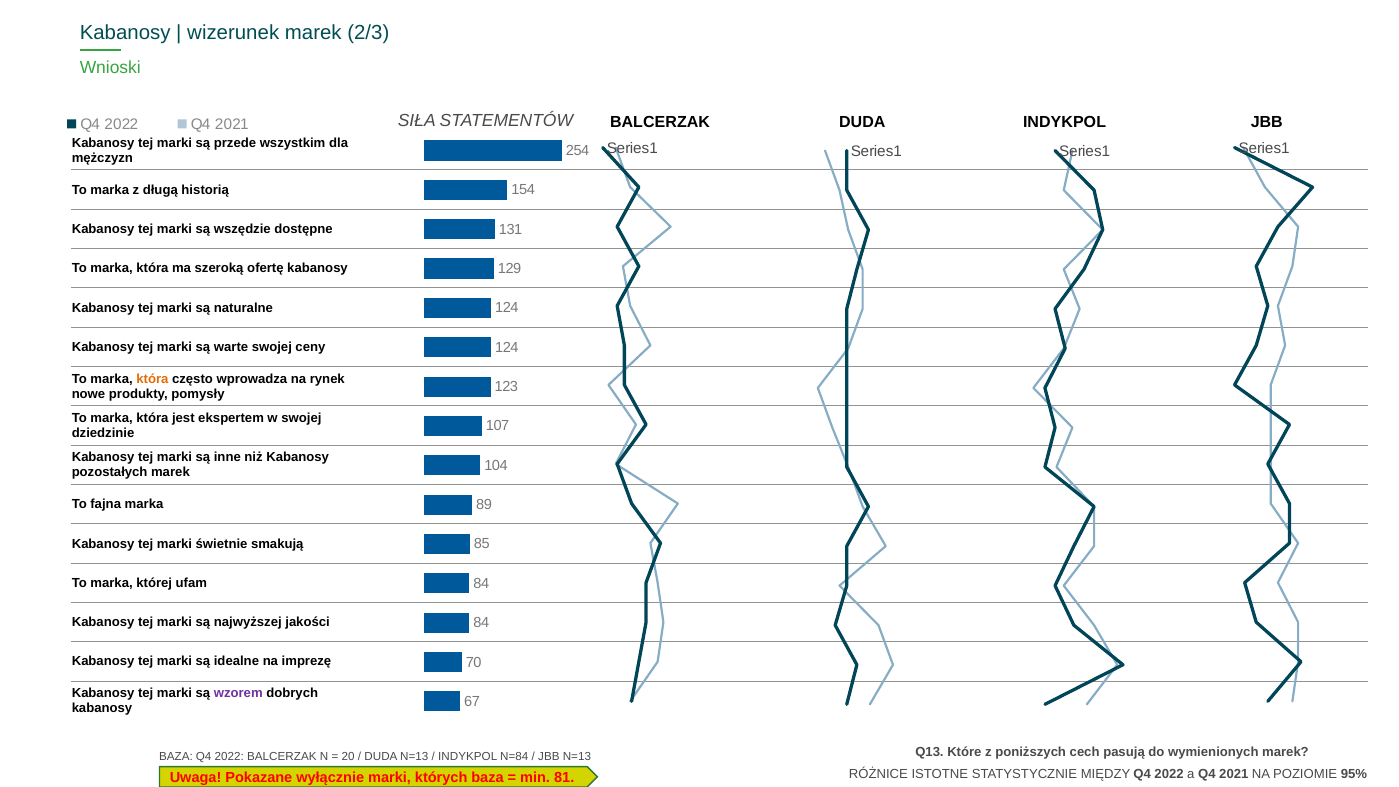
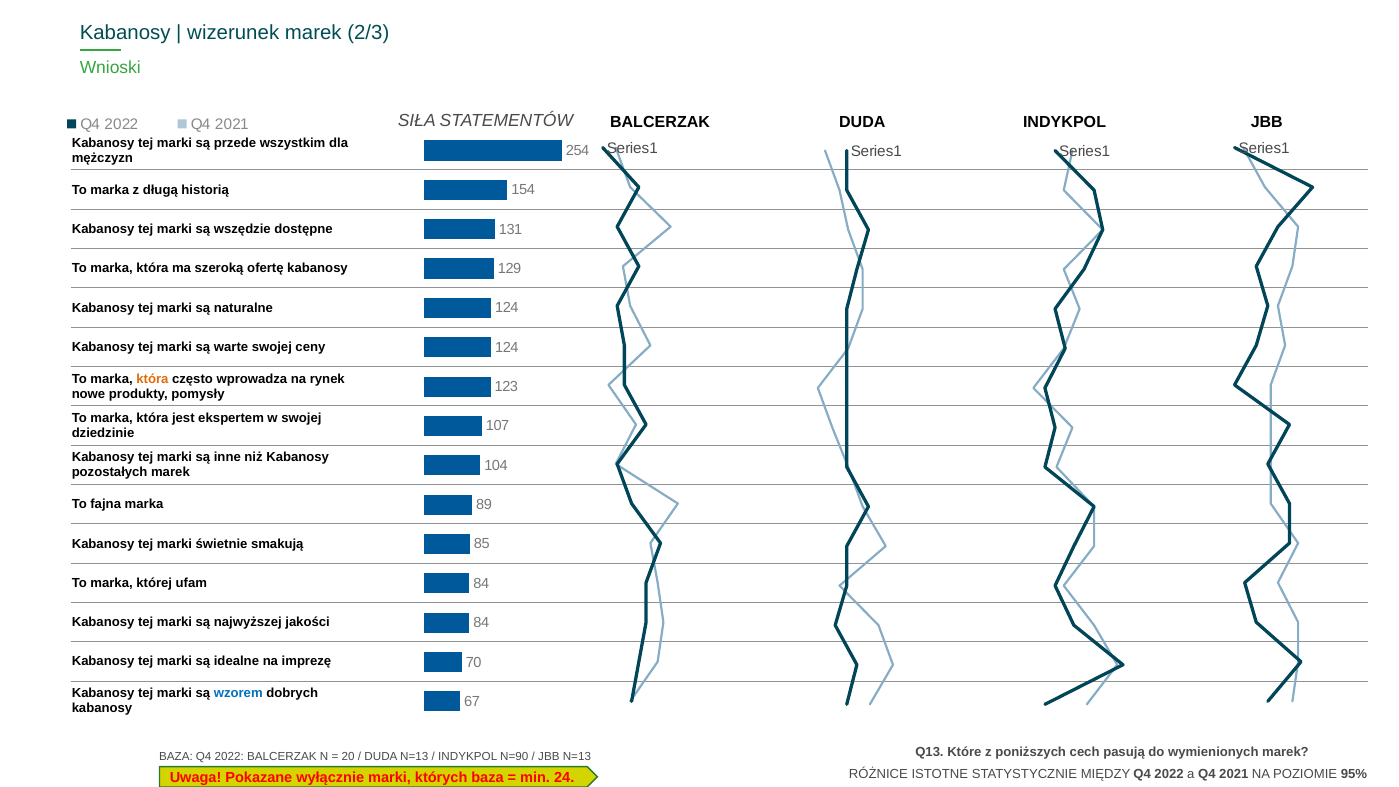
wzorem colour: purple -> blue
N=84: N=84 -> N=90
81: 81 -> 24
